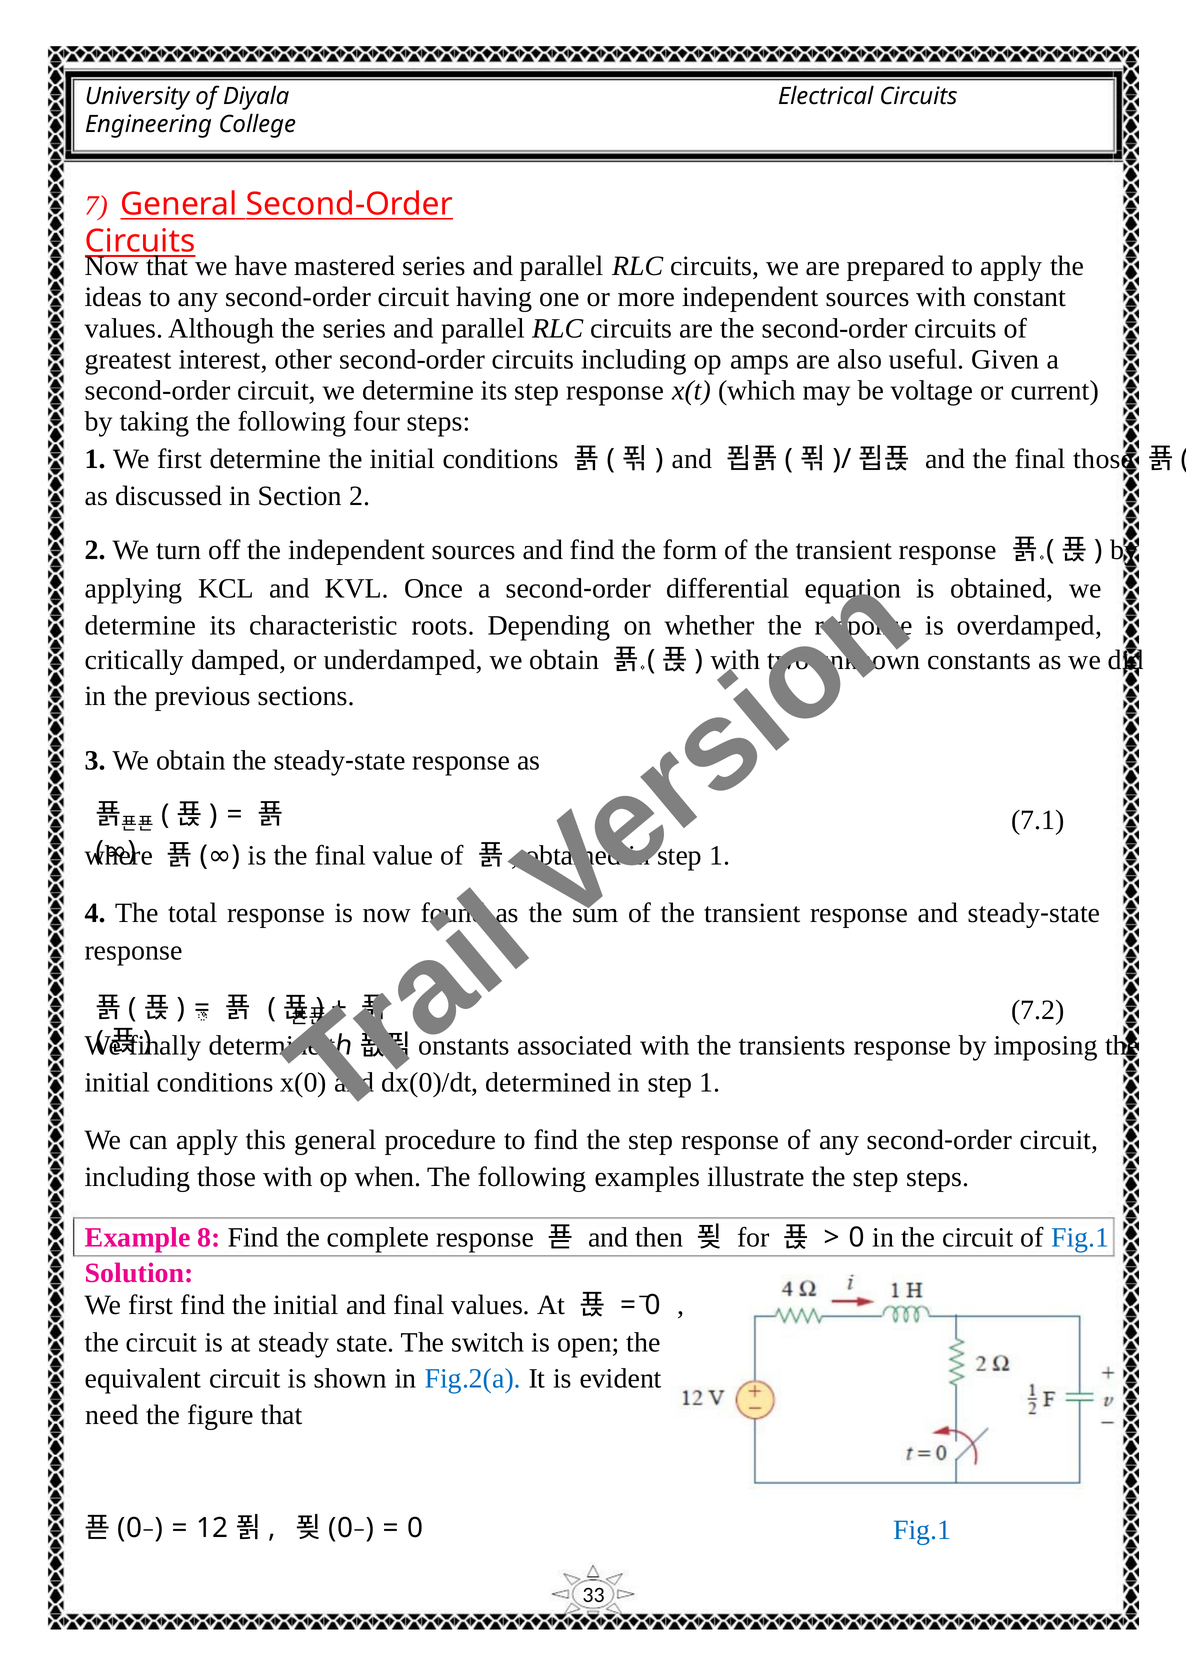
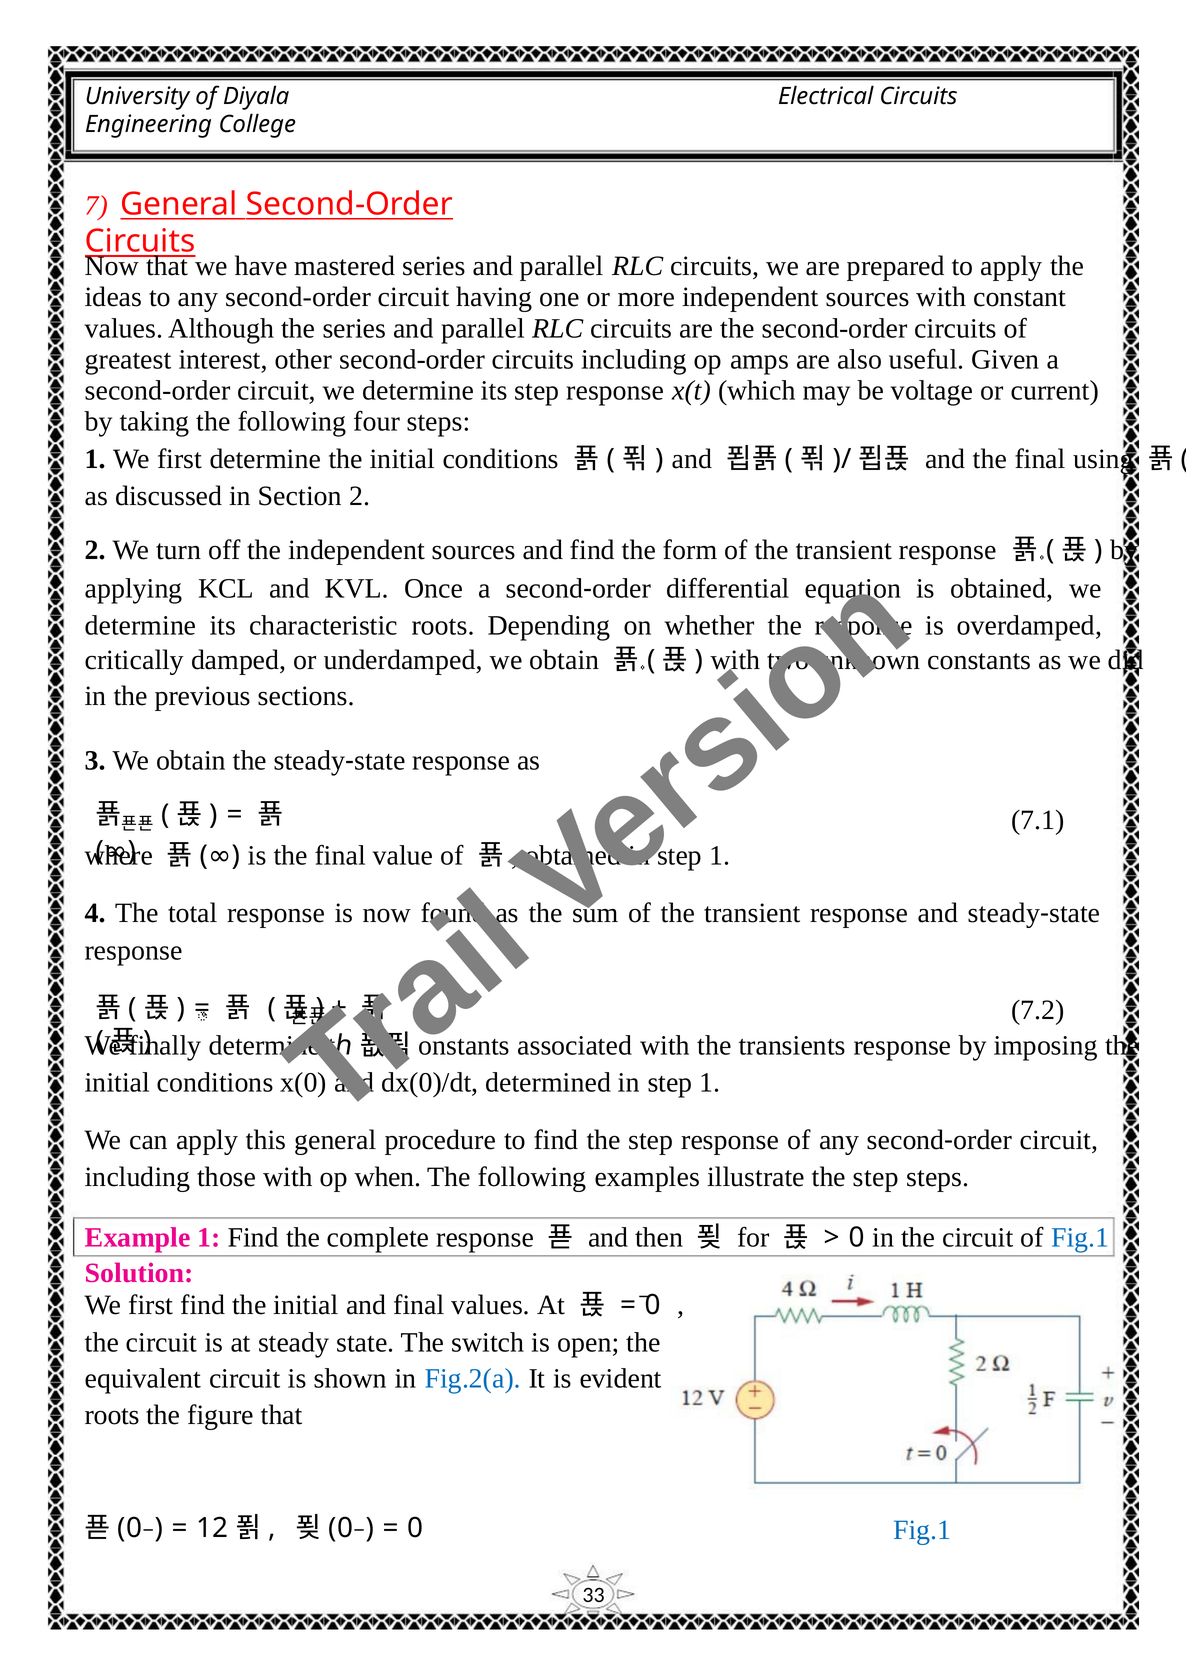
final those: those -> using
Example 8: 8 -> 1
need at (112, 1415): need -> roots
